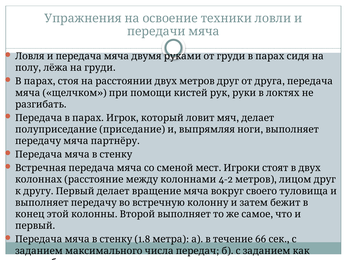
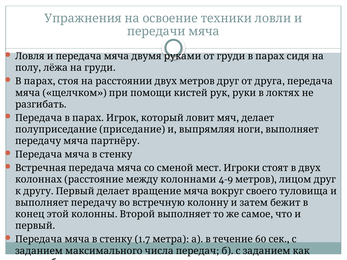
4-2: 4-2 -> 4-9
1.8: 1.8 -> 1.7
66: 66 -> 60
